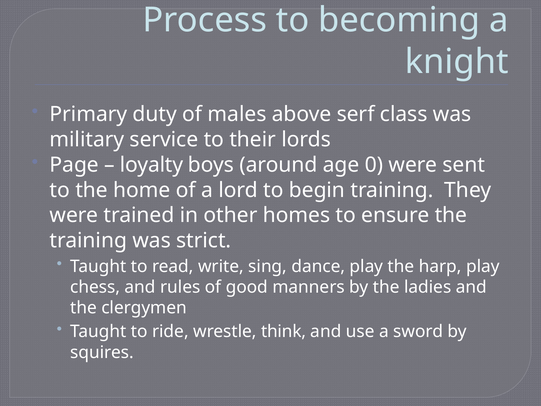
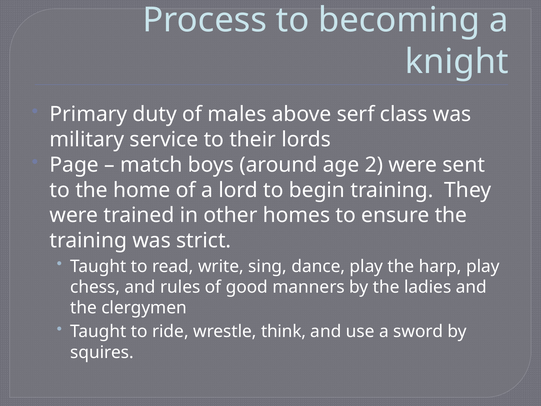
loyalty: loyalty -> match
0: 0 -> 2
